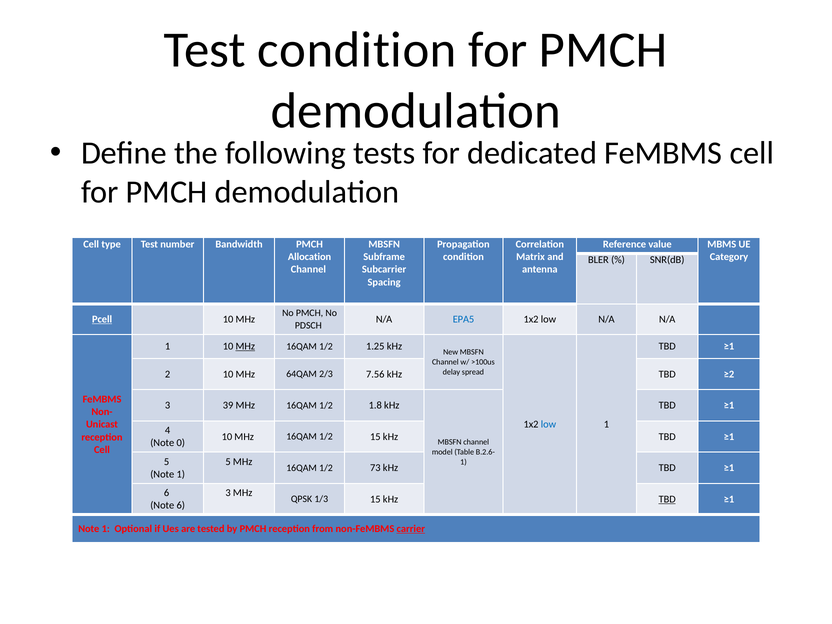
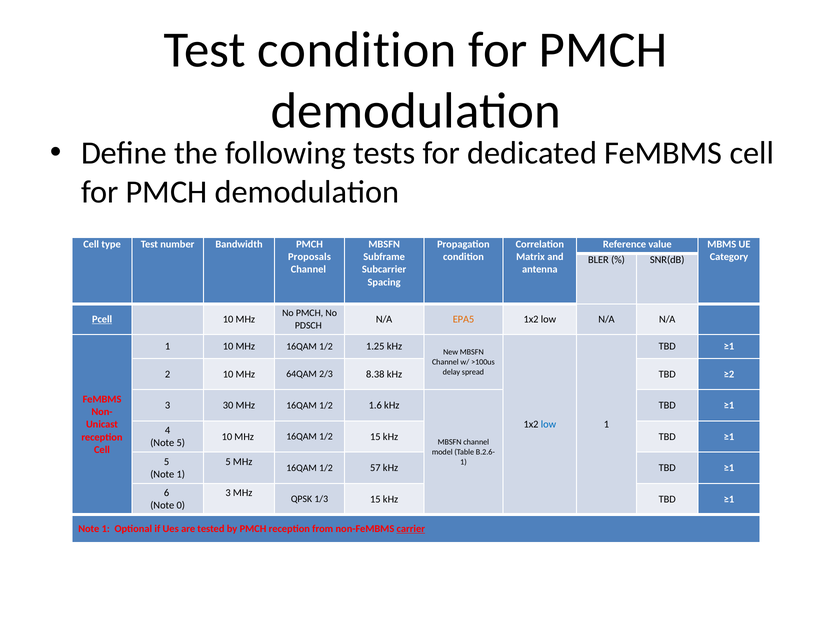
Allocation: Allocation -> Proposals
EPA5 colour: blue -> orange
MHz at (245, 346) underline: present -> none
7.56: 7.56 -> 8.38
39: 39 -> 30
1.8: 1.8 -> 1.6
Note 0: 0 -> 5
73: 73 -> 57
TBD at (667, 499) underline: present -> none
Note 6: 6 -> 0
